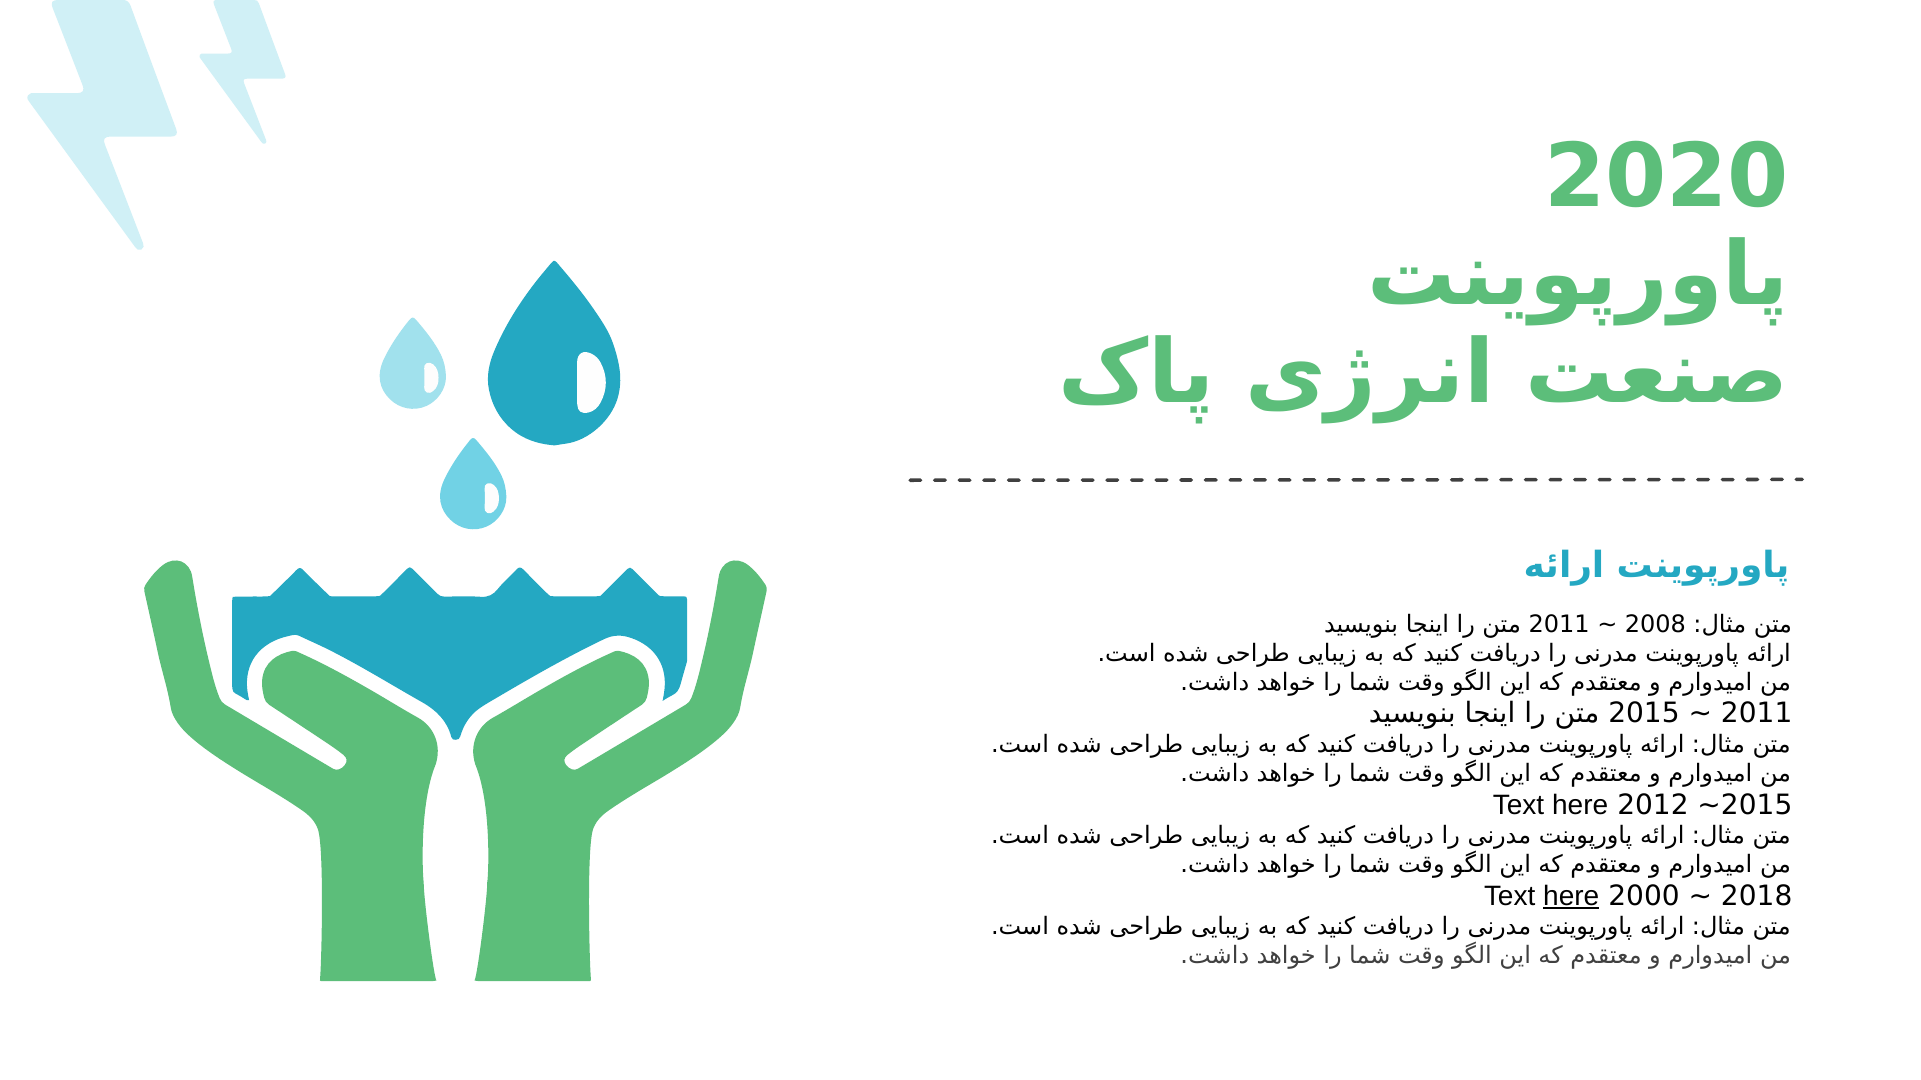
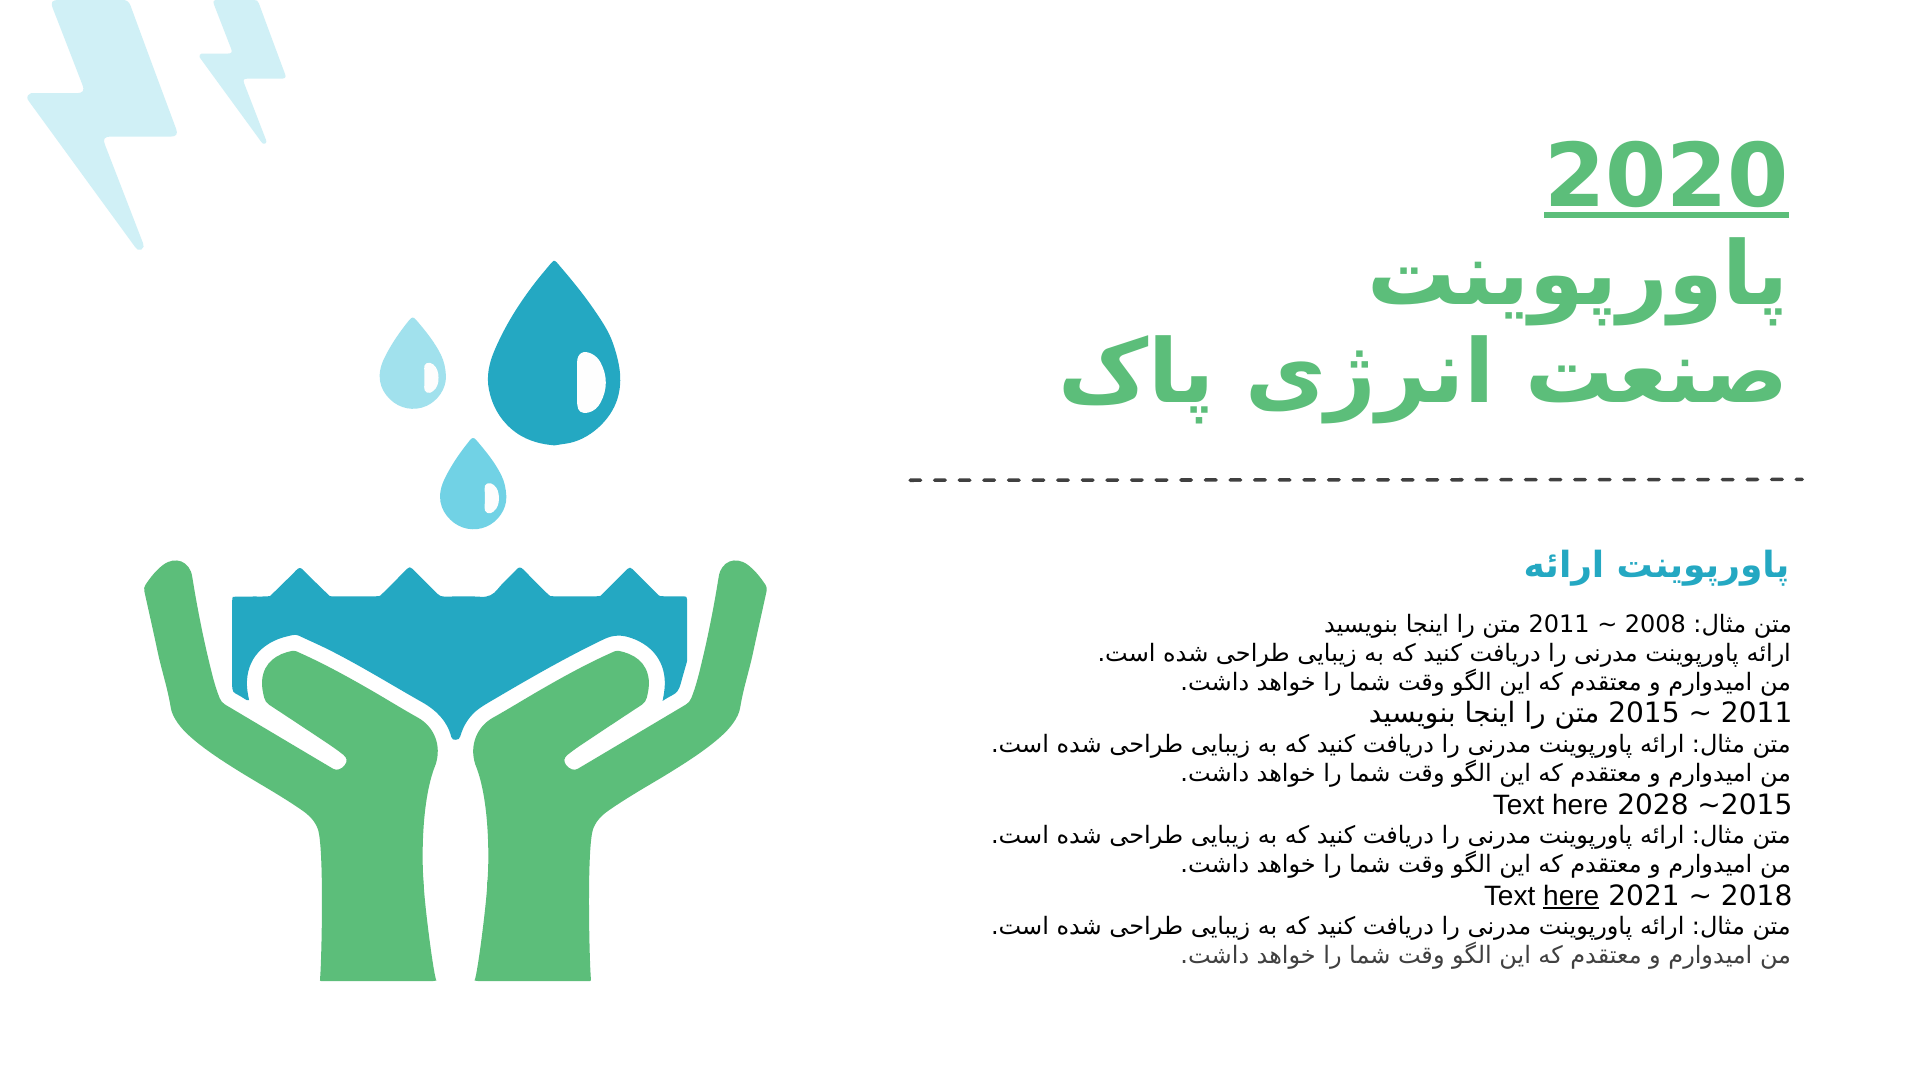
2020 underline: none -> present
2012: 2012 -> 2028
2000: 2000 -> 2021
